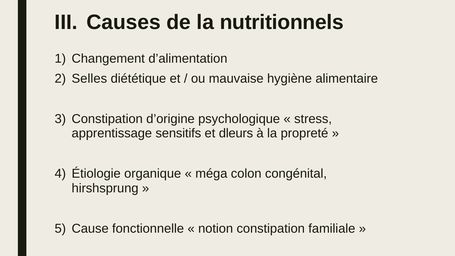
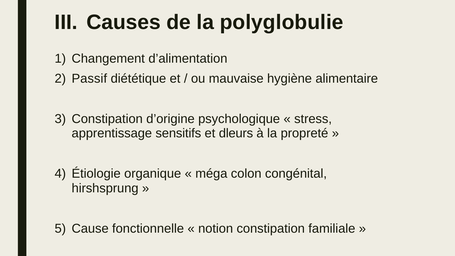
nutritionnels: nutritionnels -> polyglobulie
Selles: Selles -> Passif
